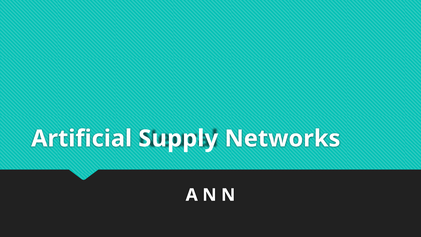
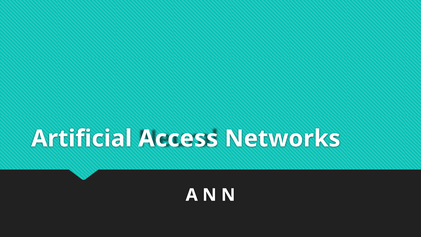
Supply: Supply -> Access
